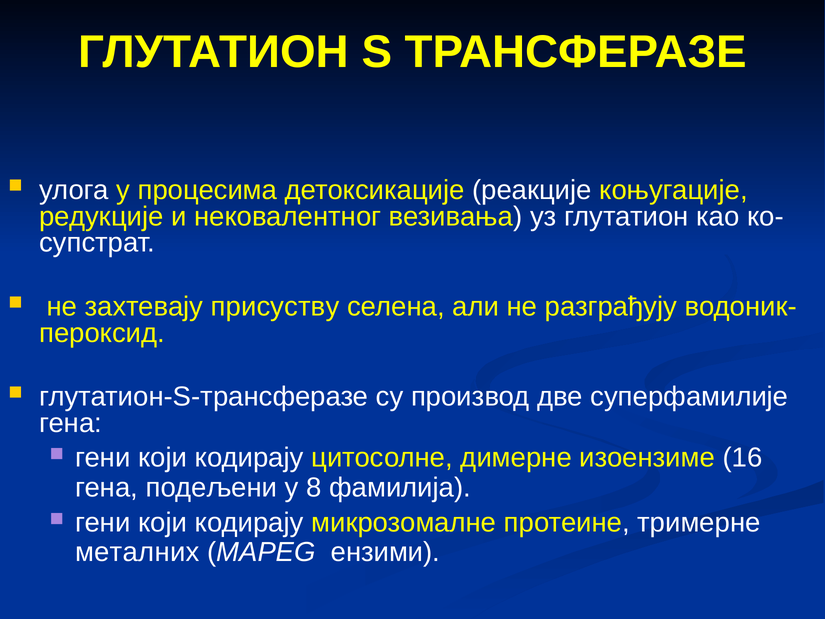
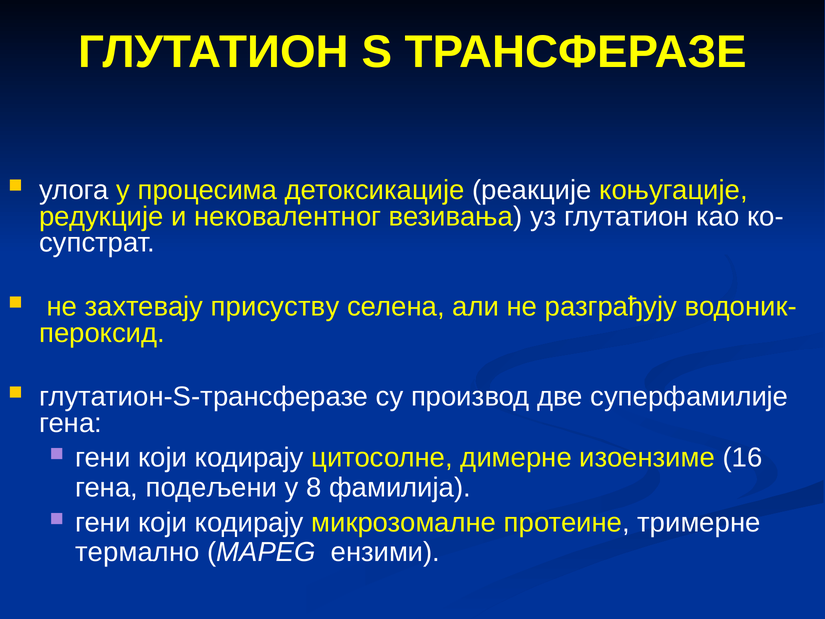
металних: металних -> термално
